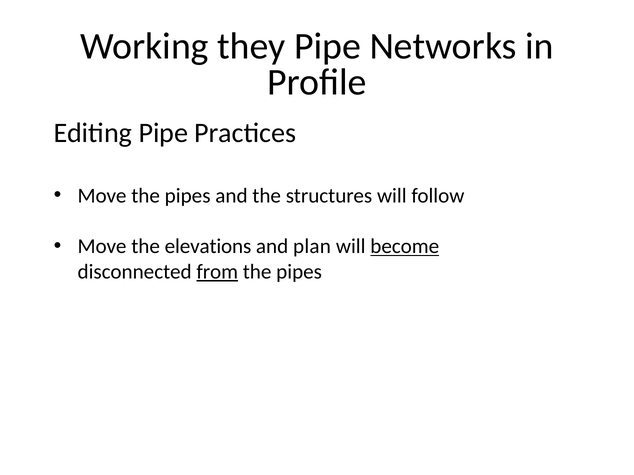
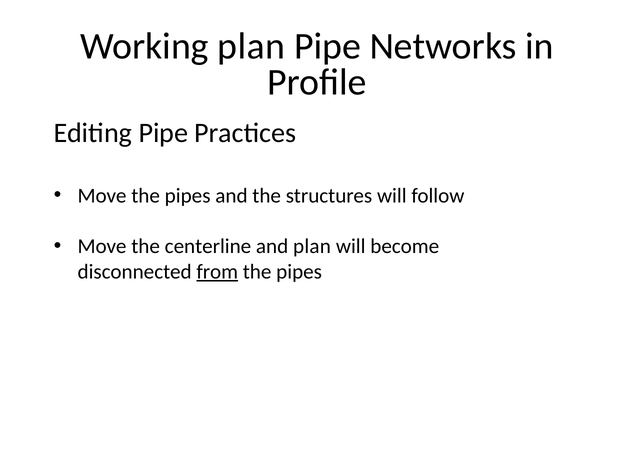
Working they: they -> plan
elevations: elevations -> centerline
become underline: present -> none
